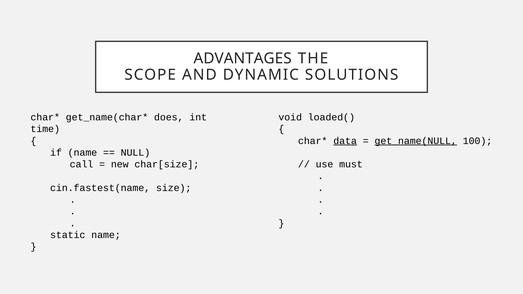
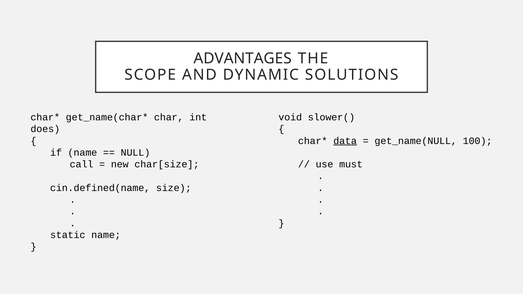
does: does -> char
loaded(: loaded( -> slower(
time: time -> does
get_name(NULL underline: present -> none
cin.fastest(name: cin.fastest(name -> cin.defined(name
